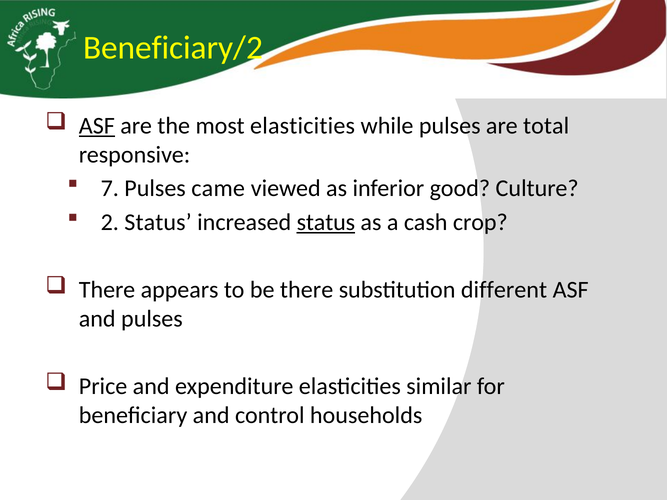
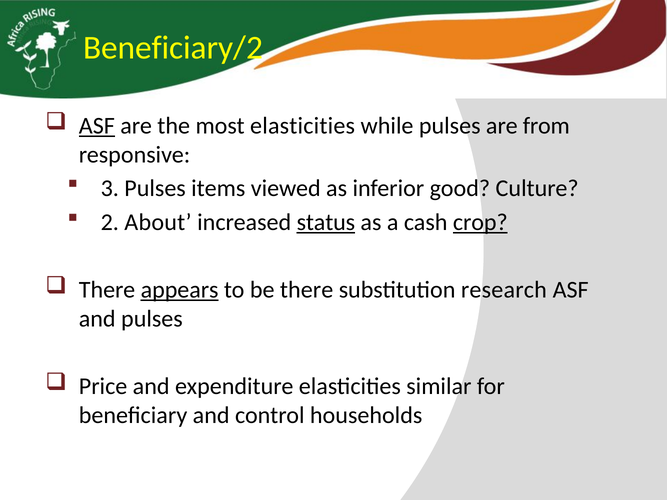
total: total -> from
7: 7 -> 3
came: came -> items
2 Status: Status -> About
crop underline: none -> present
appears underline: none -> present
different: different -> research
